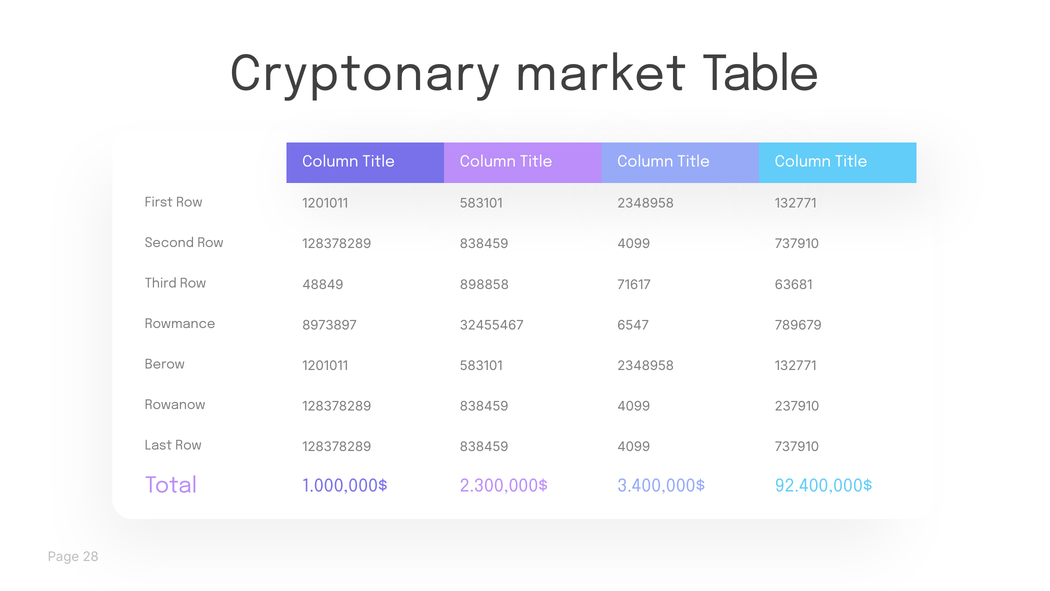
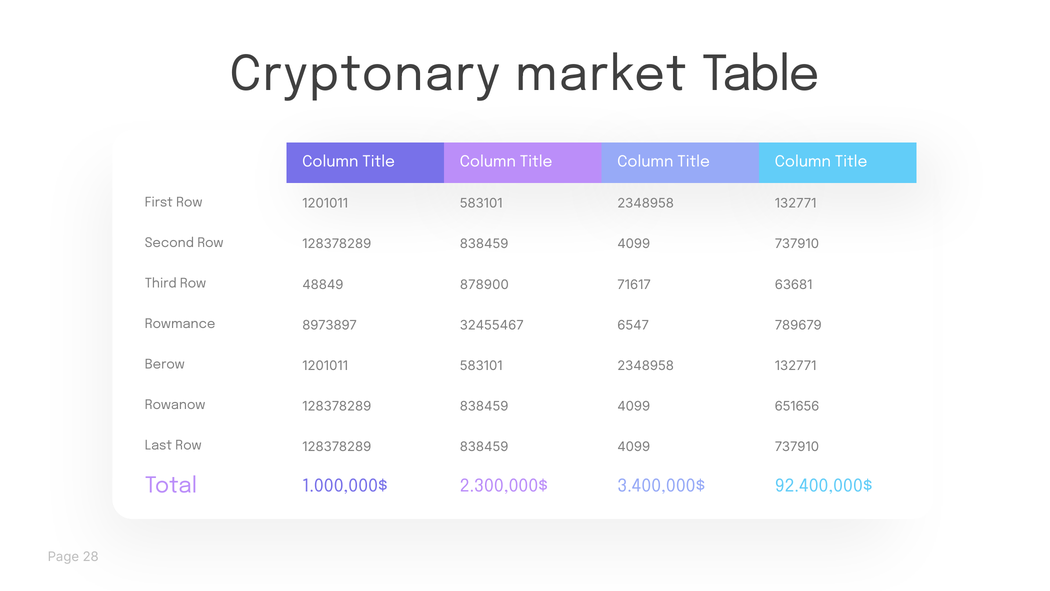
898858: 898858 -> 878900
237910: 237910 -> 651656
